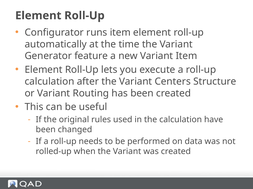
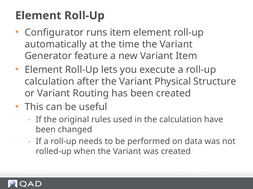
Centers: Centers -> Physical
